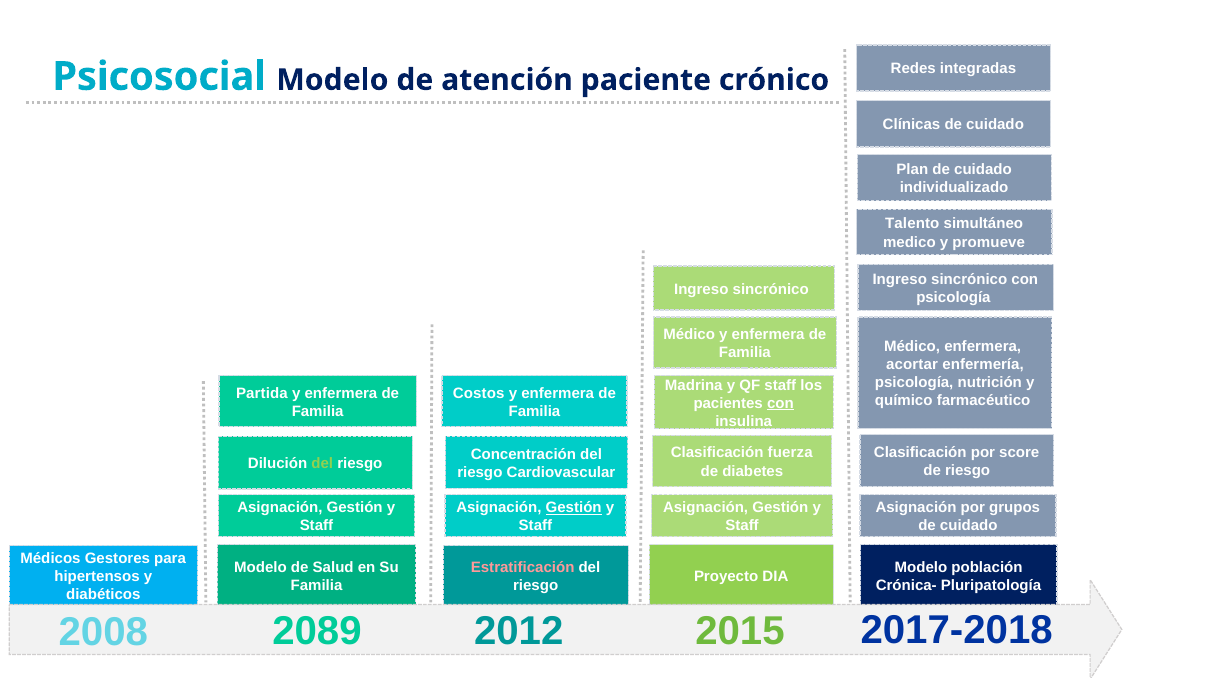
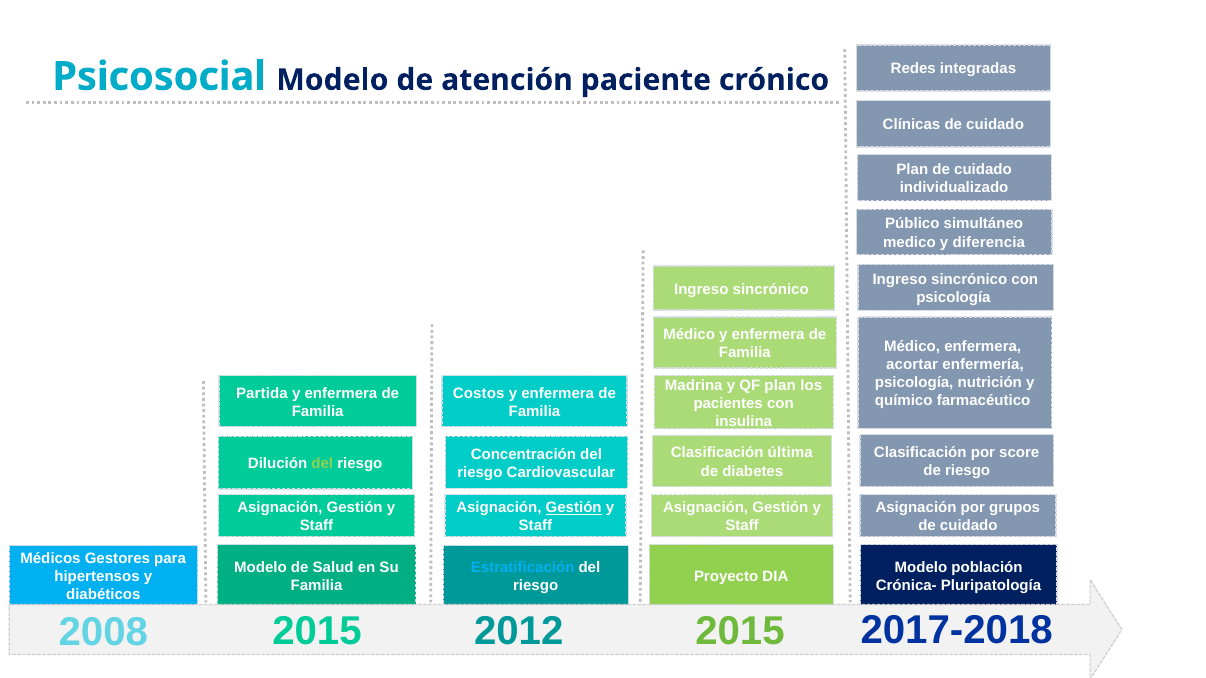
Talento: Talento -> Público
promueve: promueve -> diferencia
QF staff: staff -> plan
con at (780, 403) underline: present -> none
fuerza: fuerza -> última
Estratificación colour: pink -> light blue
2008 2089: 2089 -> 2015
